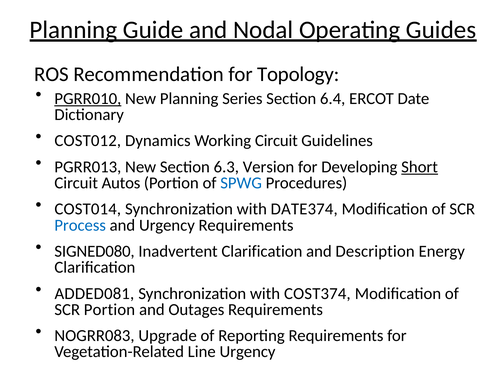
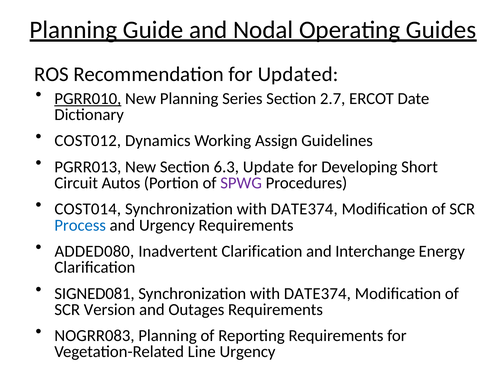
Topology: Topology -> Updated
6.4: 6.4 -> 2.7
Working Circuit: Circuit -> Assign
Version: Version -> Update
Short underline: present -> none
SPWG colour: blue -> purple
SIGNED080: SIGNED080 -> ADDED080
Description: Description -> Interchange
ADDED081: ADDED081 -> SIGNED081
COST374 at (317, 293): COST374 -> DATE374
SCR Portion: Portion -> Version
NOGRR083 Upgrade: Upgrade -> Planning
